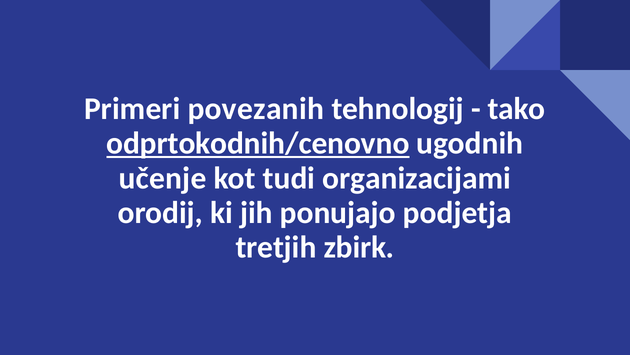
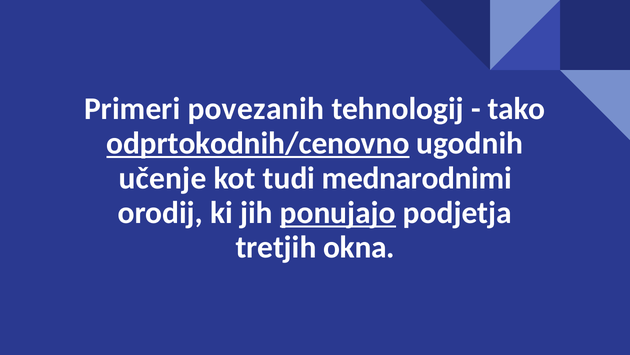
organizacijami: organizacijami -> mednarodnimi
ponujajo underline: none -> present
zbirk: zbirk -> okna
